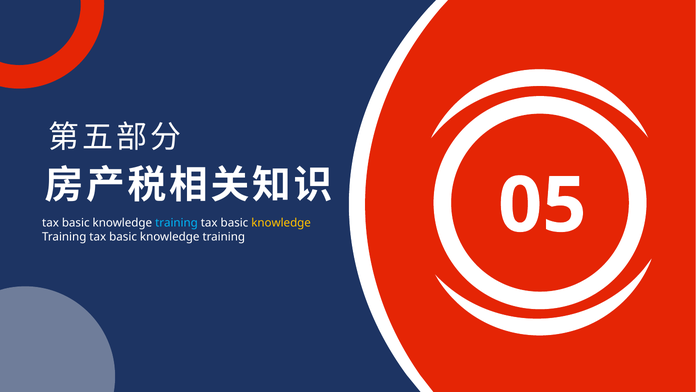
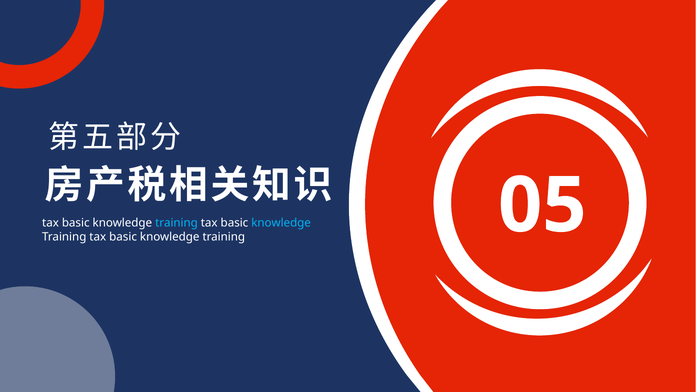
knowledge at (281, 223) colour: yellow -> light blue
